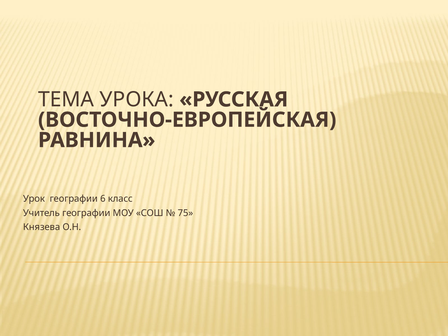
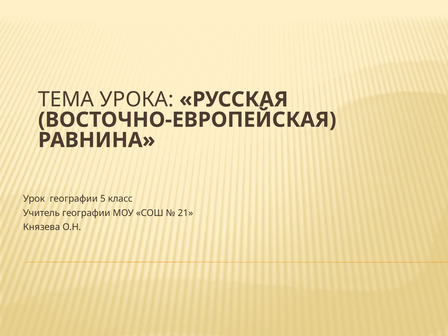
6: 6 -> 5
75: 75 -> 21
